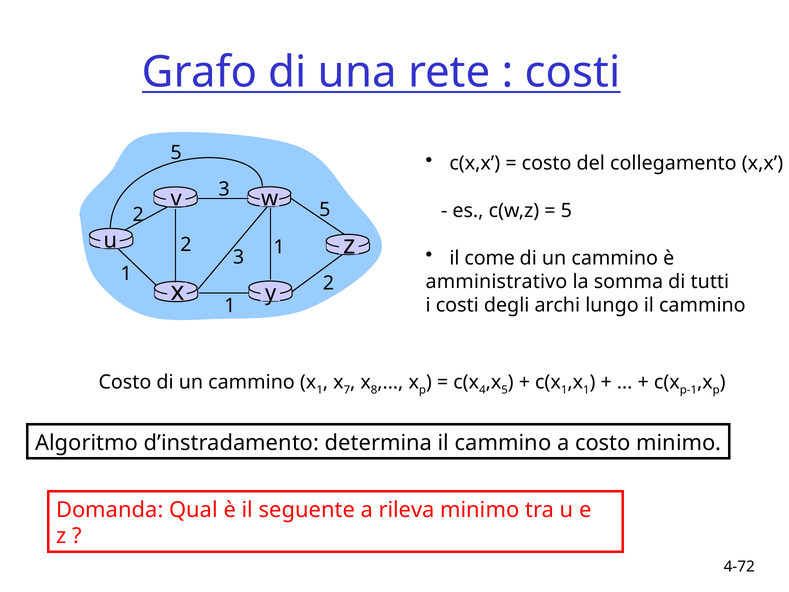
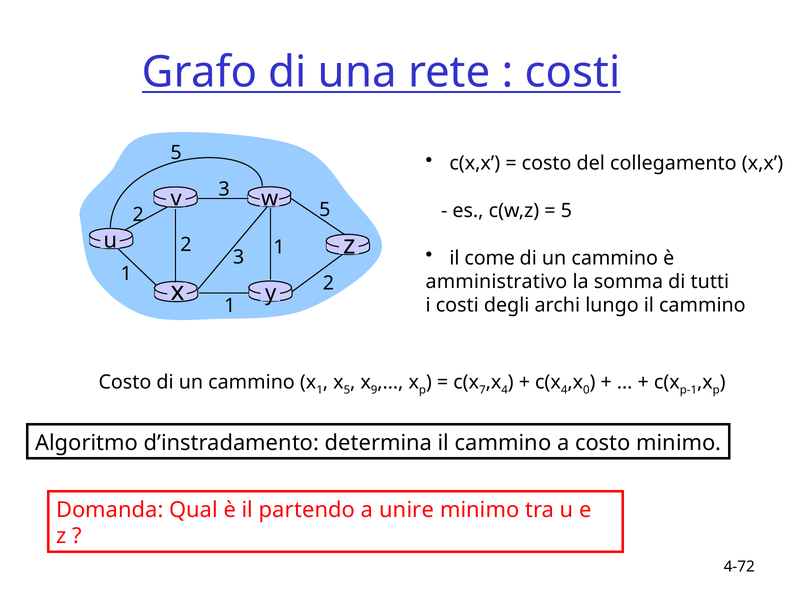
x 7: 7 -> 5
8: 8 -> 9
4: 4 -> 7
5 at (505, 390): 5 -> 4
1 at (564, 390): 1 -> 4
1 at (586, 390): 1 -> 0
seguente: seguente -> partendo
rileva: rileva -> unire
